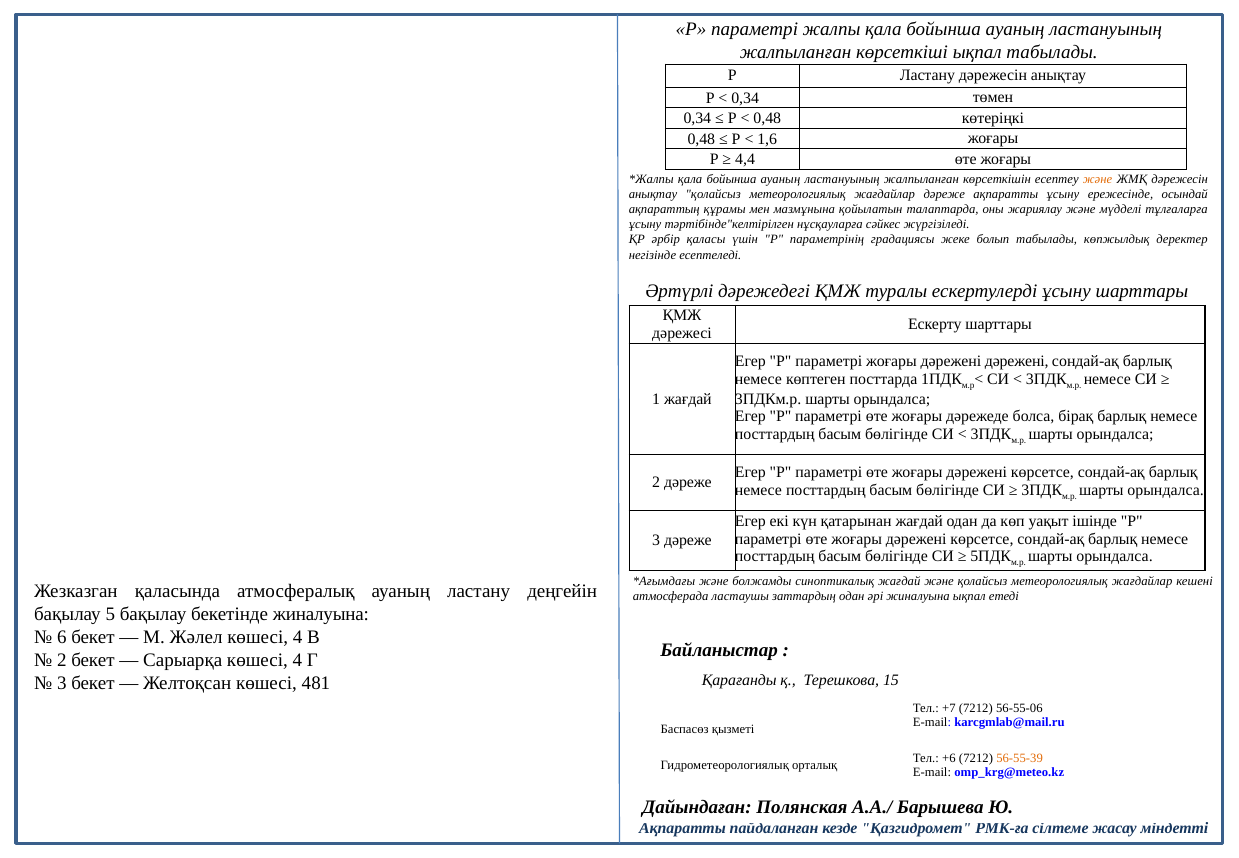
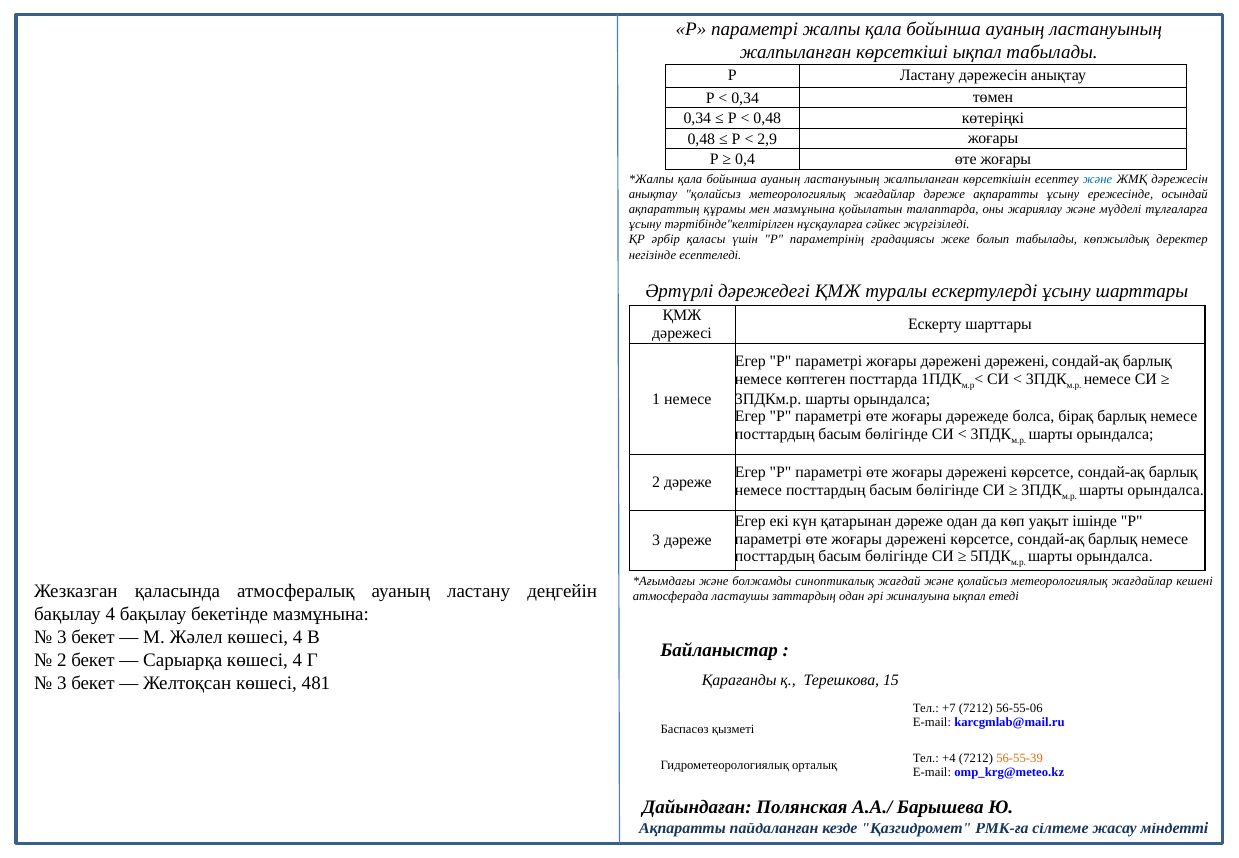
1,6: 1,6 -> 2,9
4,4: 4,4 -> 0,4
және at (1098, 179) colour: orange -> blue
1 жағдай: жағдай -> немесе
қатарынан жағдай: жағдай -> дәреже
бақылау 5: 5 -> 4
бекетінде жиналуына: жиналуына -> мазмұнына
6 at (62, 637): 6 -> 3
+6: +6 -> +4
